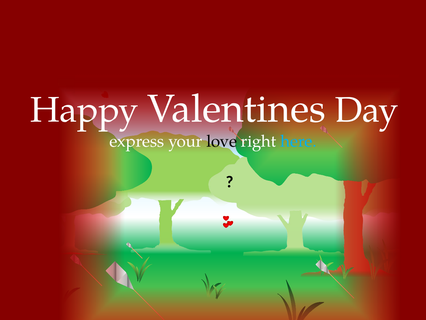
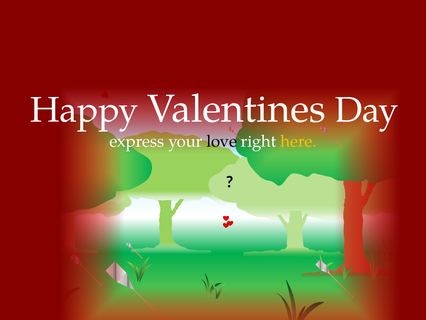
here colour: light blue -> yellow
